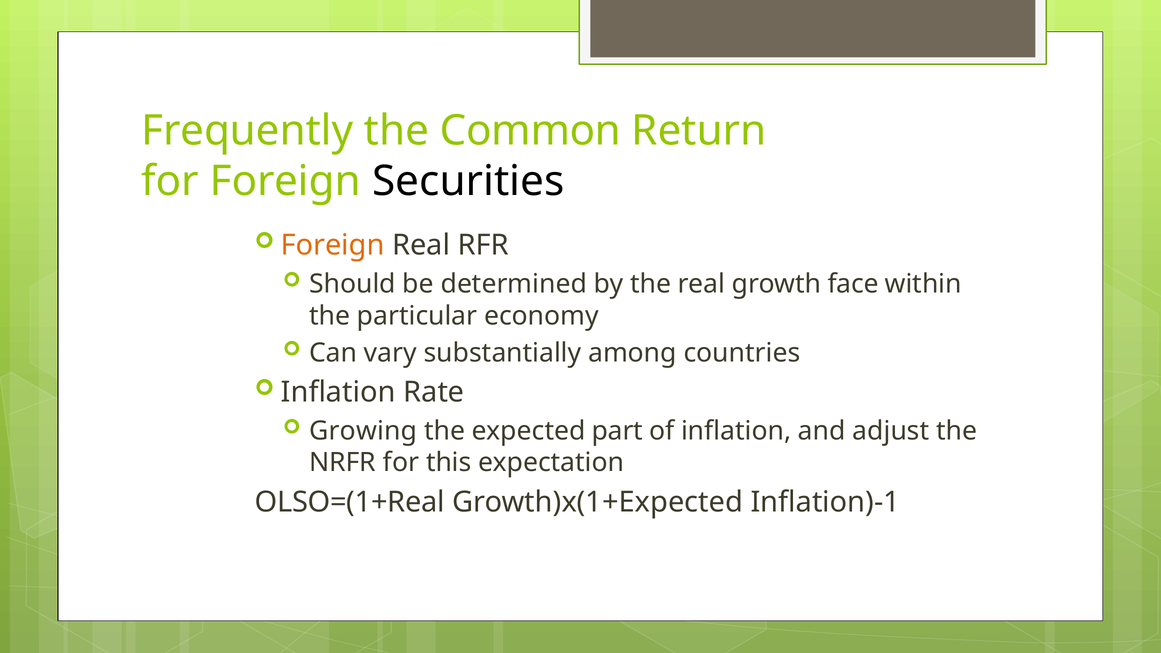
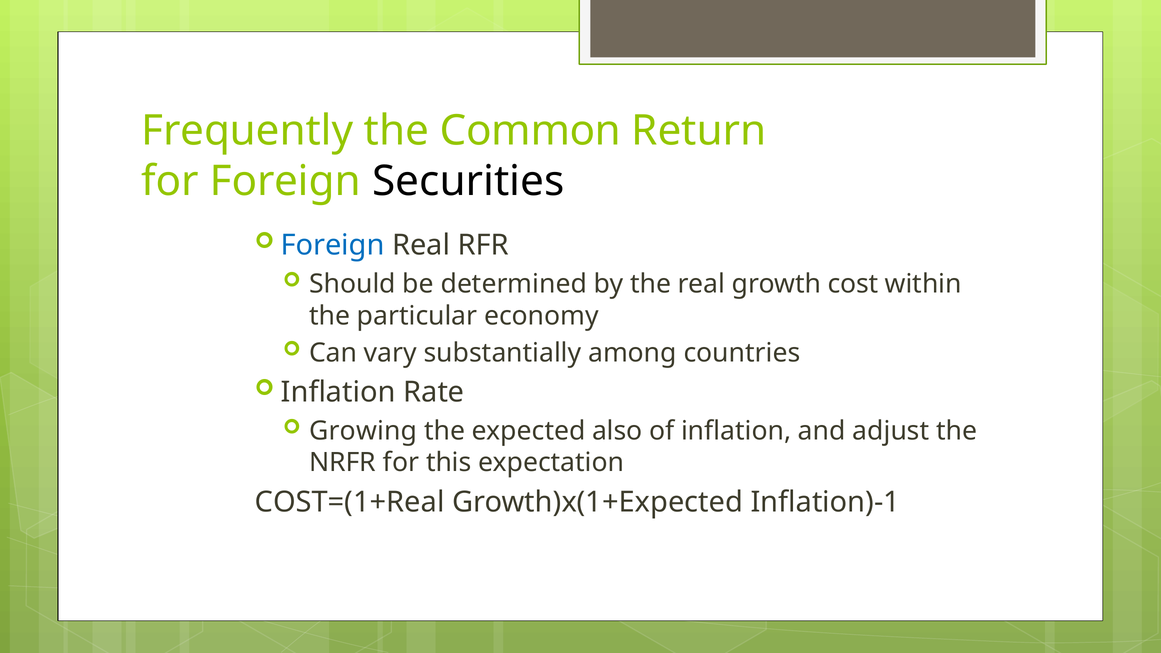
Foreign at (333, 245) colour: orange -> blue
face: face -> cost
part: part -> also
OLSO=(1+Real: OLSO=(1+Real -> COST=(1+Real
